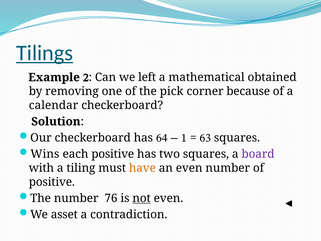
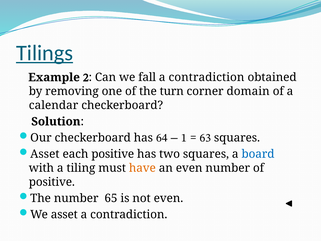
left: left -> fall
mathematical at (207, 77): mathematical -> contradiction
pick: pick -> turn
because: because -> domain
Wins at (45, 154): Wins -> Asset
board colour: purple -> blue
76: 76 -> 65
not underline: present -> none
